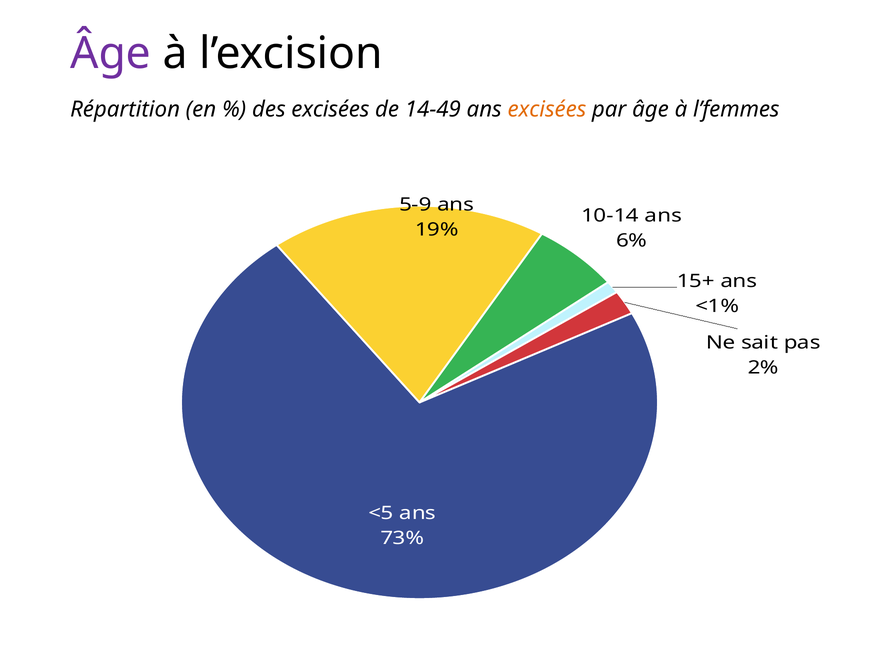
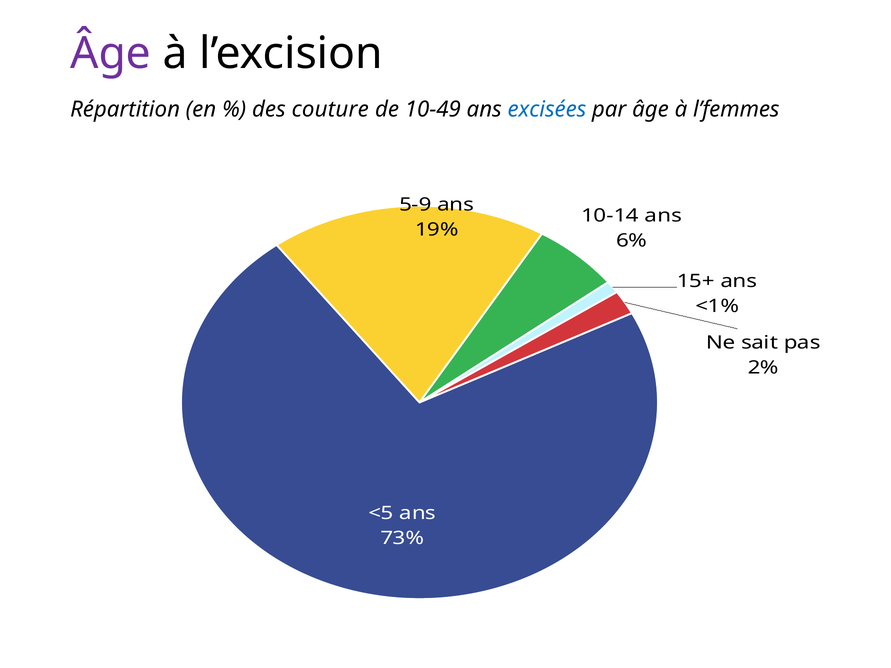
des excisées: excisées -> couture
14-49: 14-49 -> 10-49
excisées at (547, 109) colour: orange -> blue
